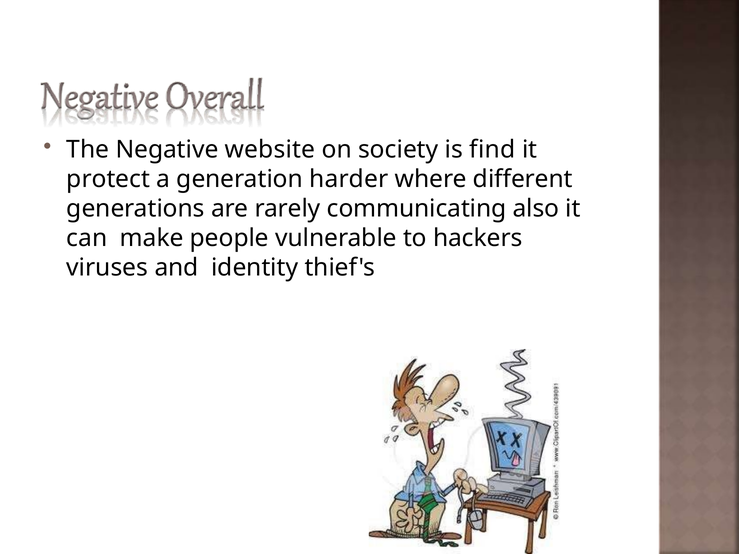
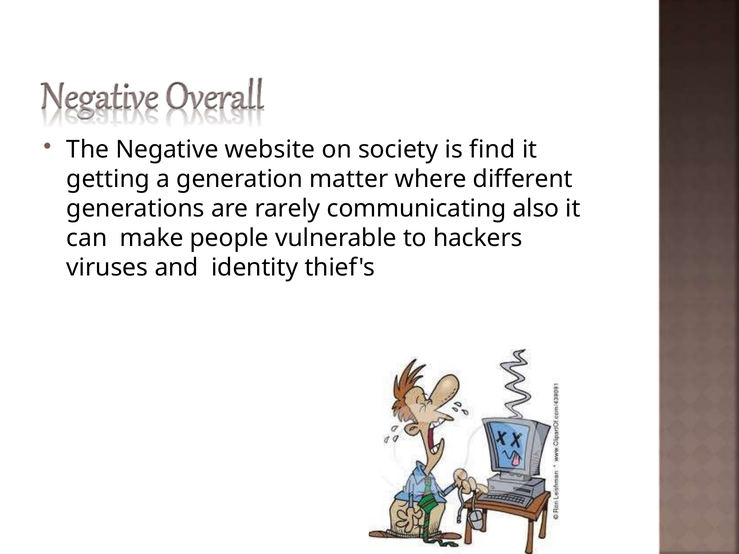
protect: protect -> getting
harder: harder -> matter
